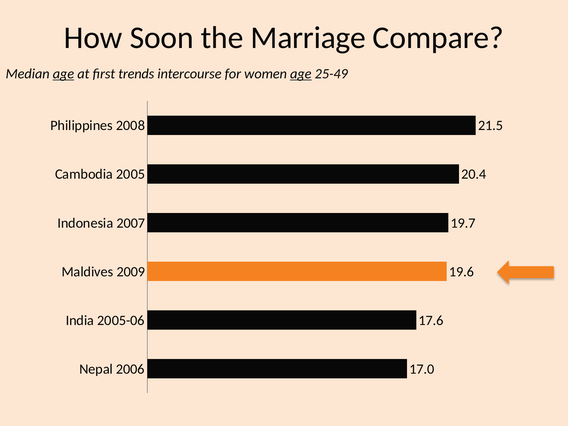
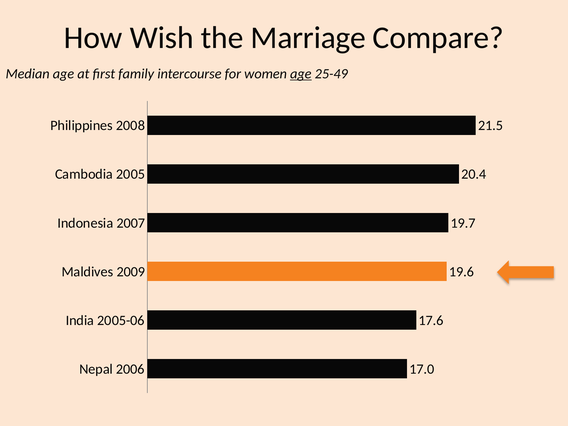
Soon: Soon -> Wish
age at (63, 74) underline: present -> none
trends: trends -> family
